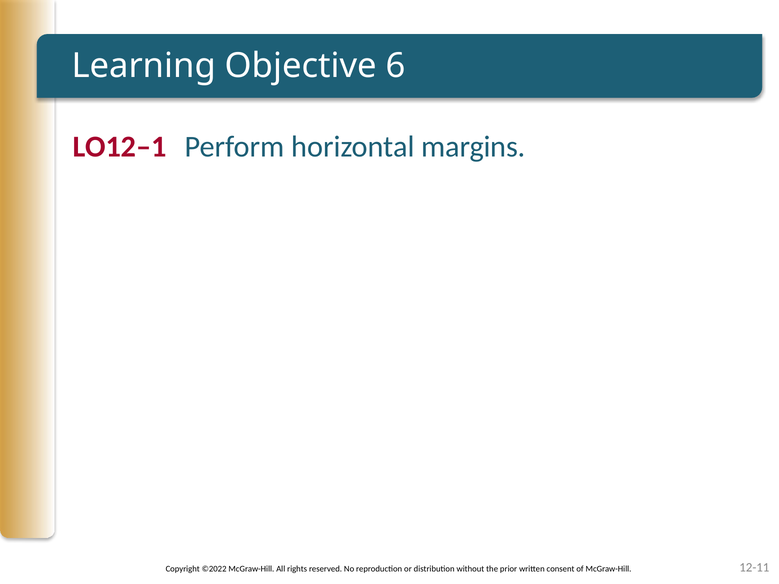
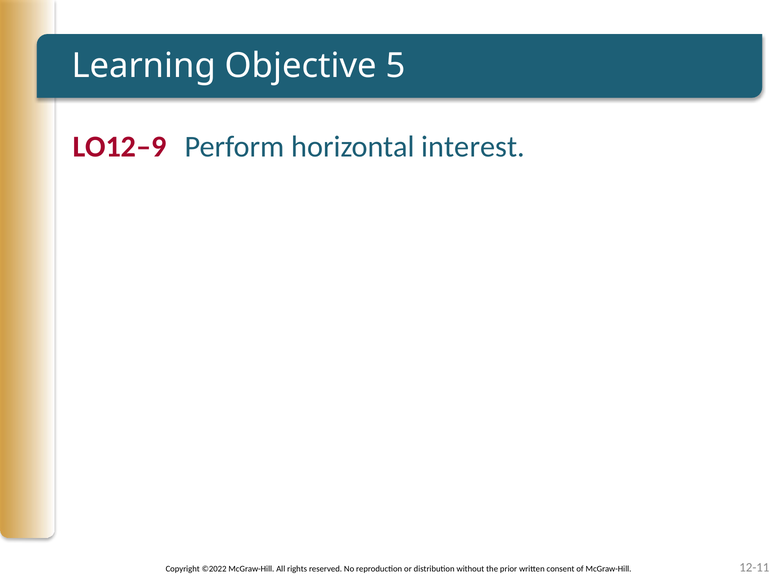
6: 6 -> 5
LO12–1: LO12–1 -> LO12–9
margins: margins -> interest
